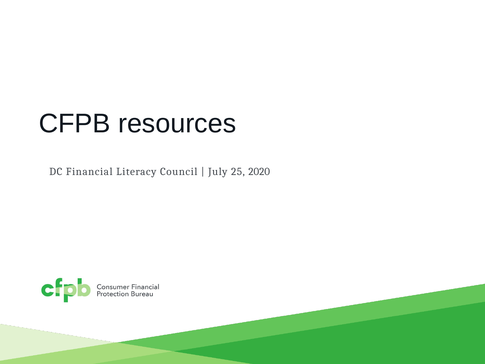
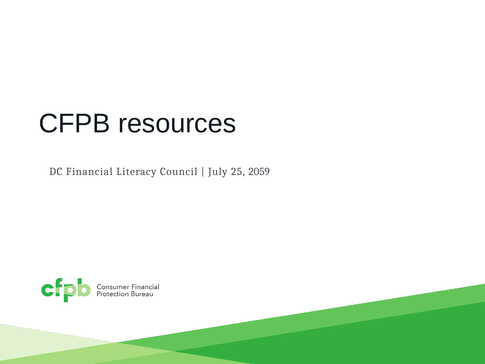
2020: 2020 -> 2059
